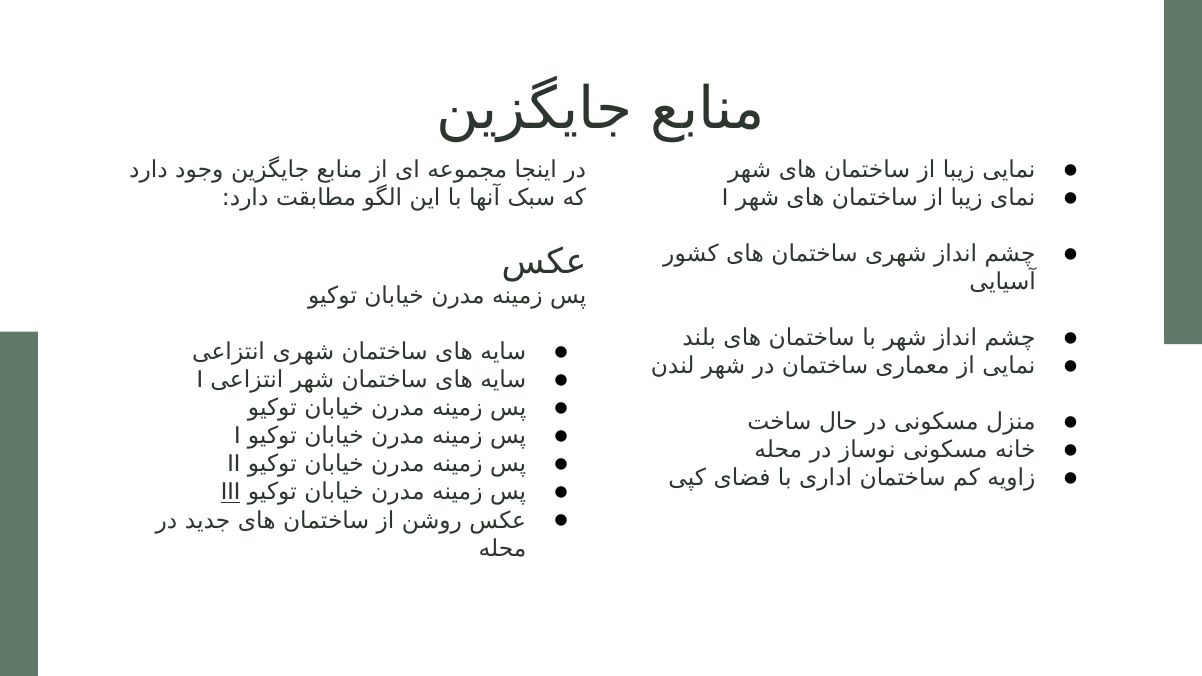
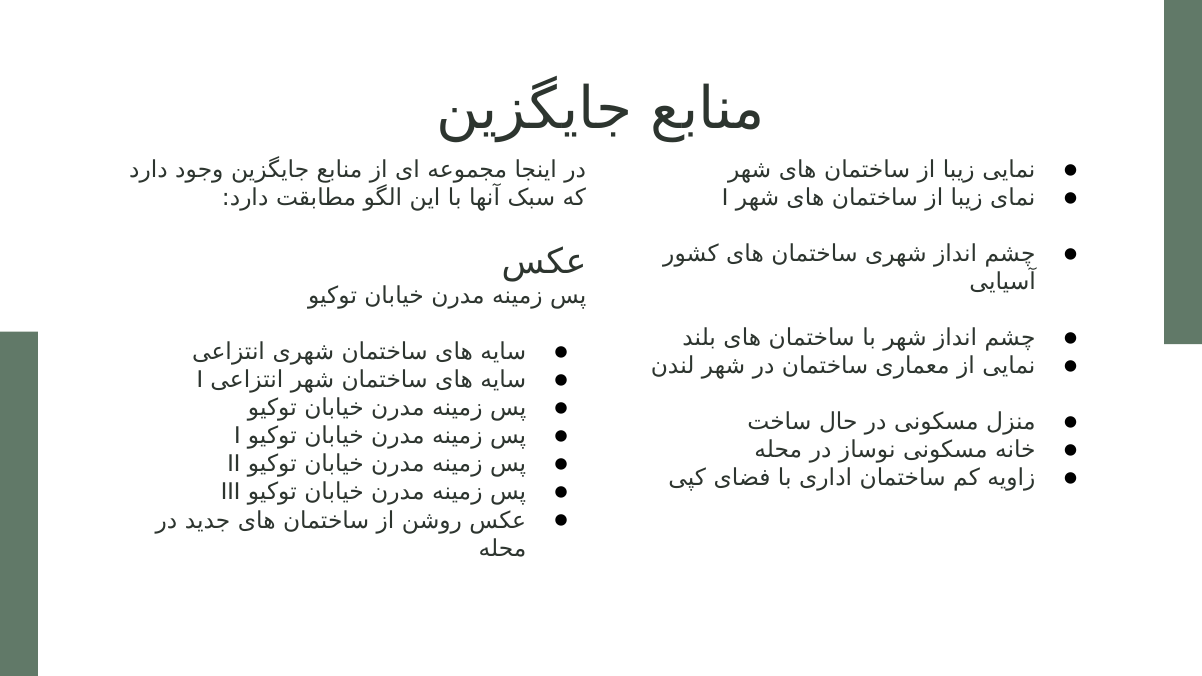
III underline: present -> none
